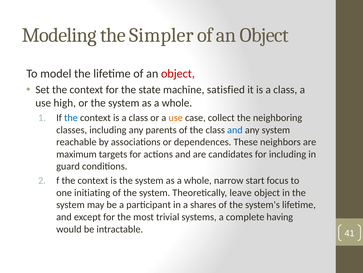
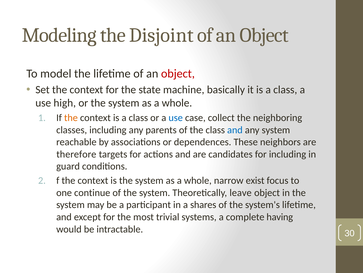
Simpler: Simpler -> Disjoint
satisfied: satisfied -> basically
the at (71, 117) colour: blue -> orange
use at (176, 117) colour: orange -> blue
maximum: maximum -> therefore
start: start -> exist
initiating: initiating -> continue
41: 41 -> 30
